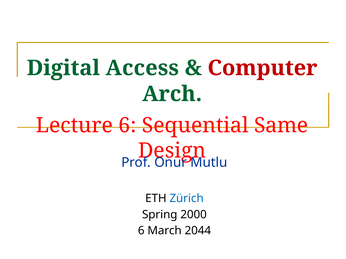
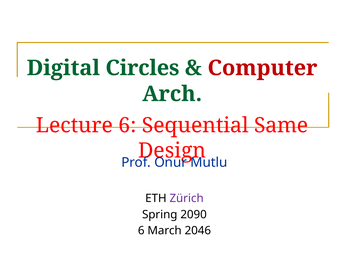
Access: Access -> Circles
Zürich colour: blue -> purple
2000: 2000 -> 2090
2044: 2044 -> 2046
